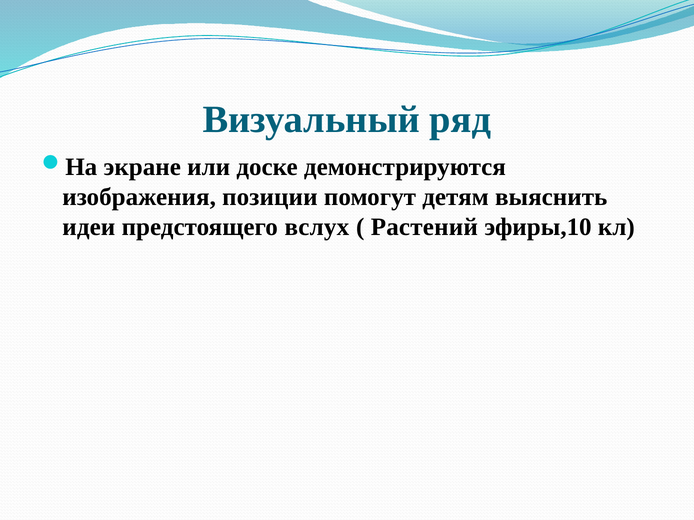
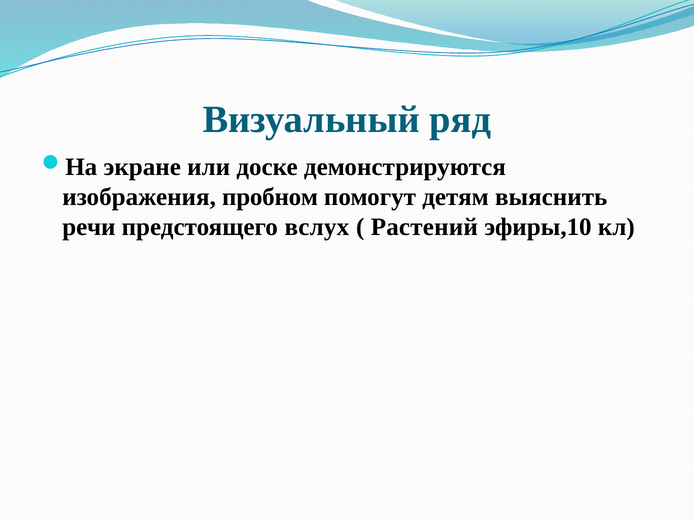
позиции: позиции -> пробном
идеи: идеи -> речи
